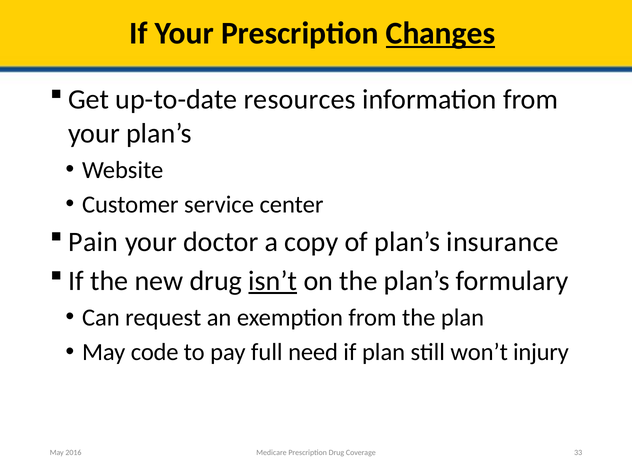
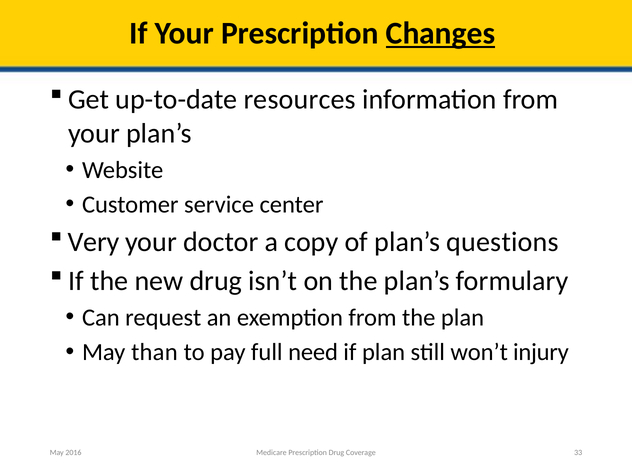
Pain: Pain -> Very
insurance: insurance -> questions
isn’t underline: present -> none
code: code -> than
